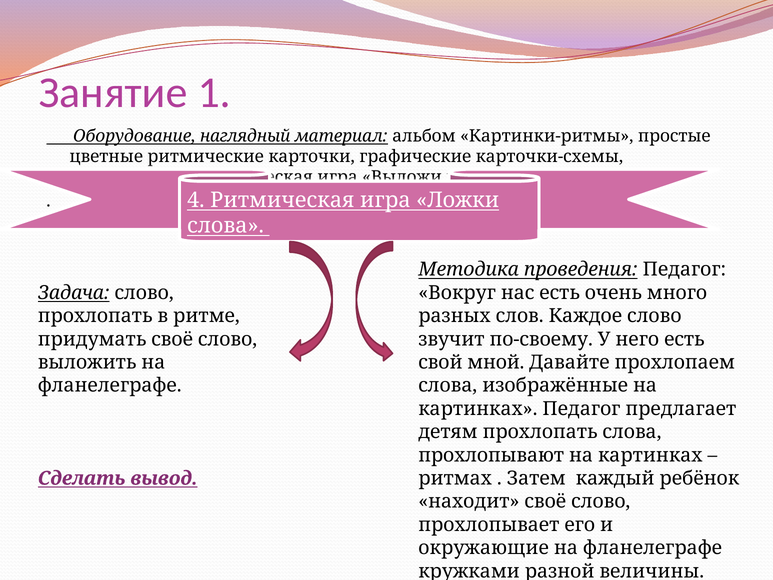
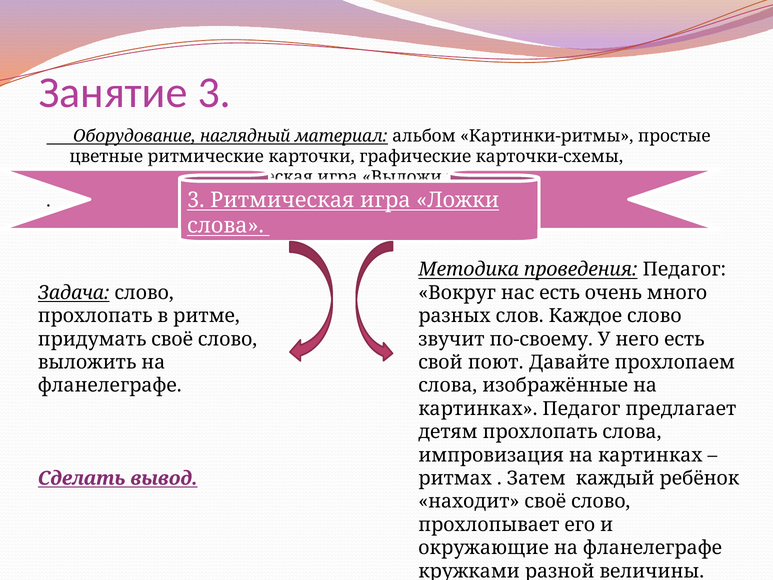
Занятие 1: 1 -> 3
4 at (196, 200): 4 -> 3
мной: мной -> поют
прохлопывают: прохлопывают -> импровизация
